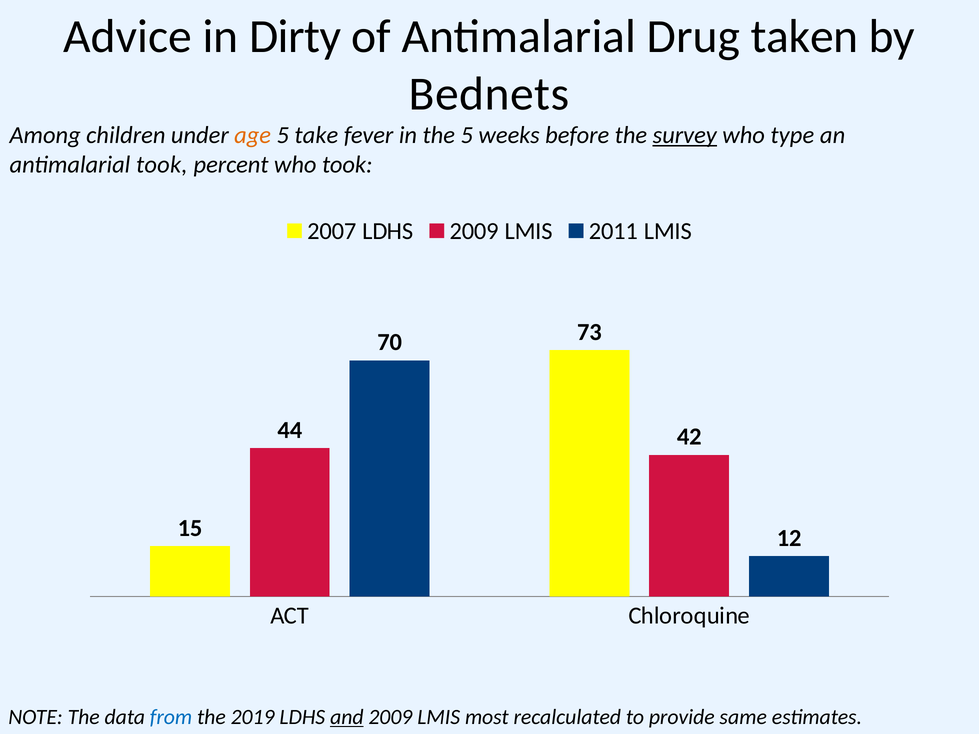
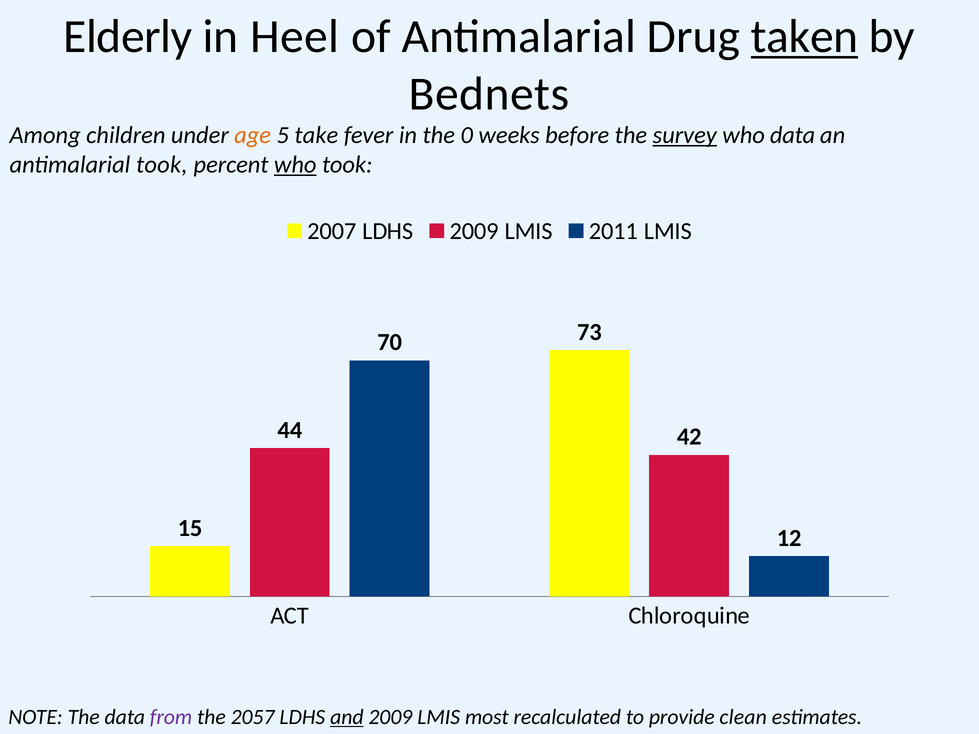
Advice: Advice -> Elderly
Dirty: Dirty -> Heel
taken underline: none -> present
the 5: 5 -> 0
who type: type -> data
who at (295, 165) underline: none -> present
from colour: blue -> purple
2019: 2019 -> 2057
same: same -> clean
